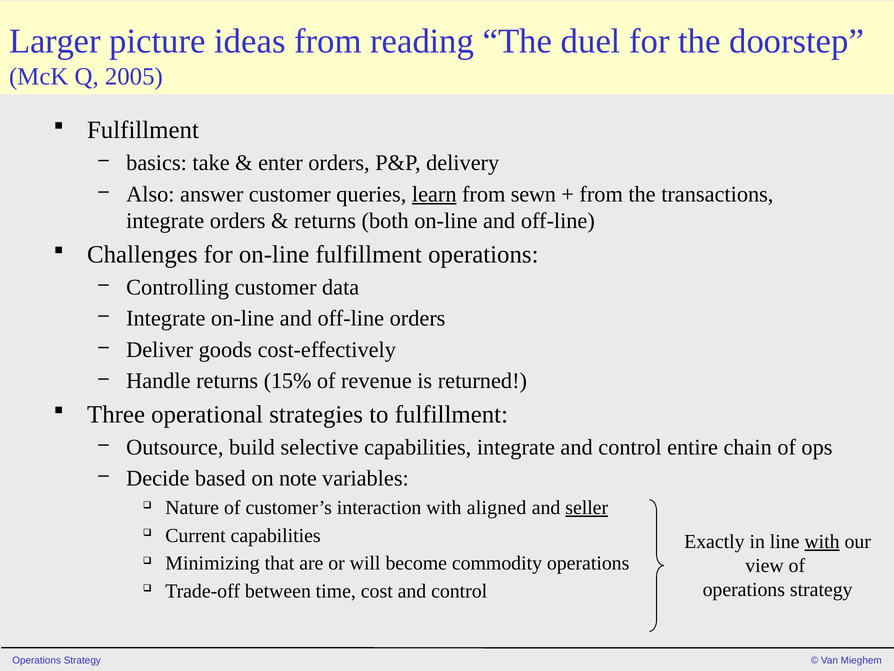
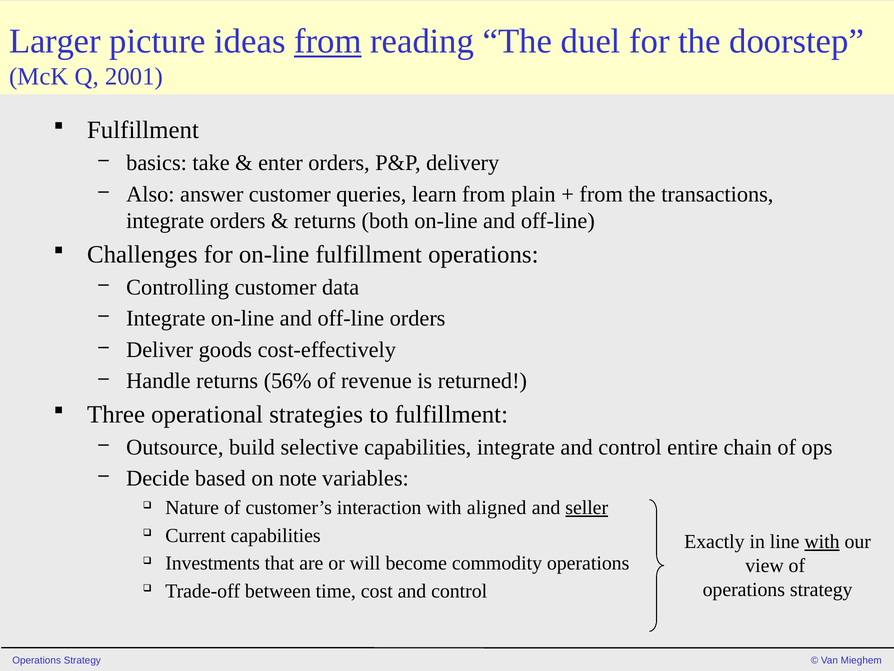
from at (328, 41) underline: none -> present
2005: 2005 -> 2001
learn underline: present -> none
sewn: sewn -> plain
15%: 15% -> 56%
Minimizing: Minimizing -> Investments
